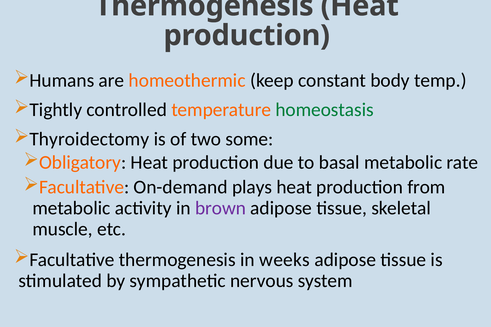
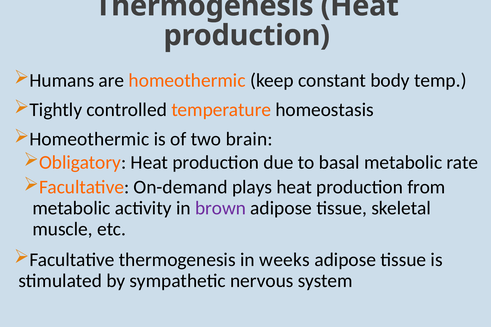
homeostasis colour: green -> black
Thyroidectomy at (89, 139): Thyroidectomy -> Homeothermic
some: some -> brain
